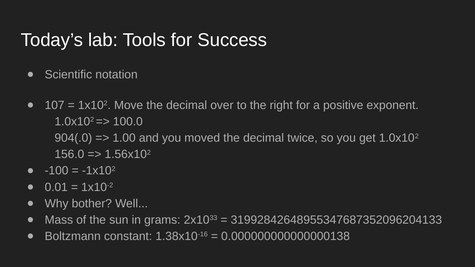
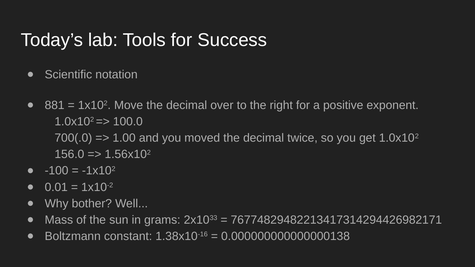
107: 107 -> 881
904(.0: 904(.0 -> 700(.0
31992842648955347687352096204133: 31992842648955347687352096204133 -> 76774829482213417314294426982171
